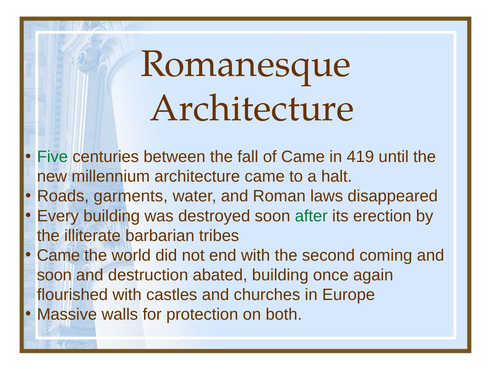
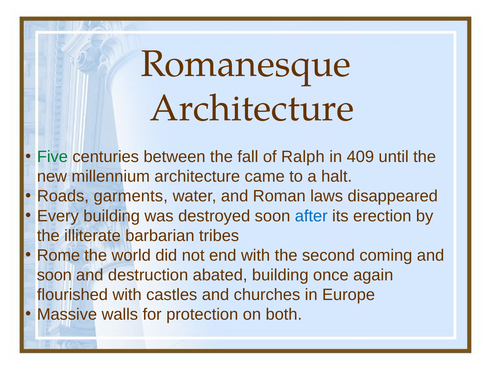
of Came: Came -> Ralph
419: 419 -> 409
after colour: green -> blue
Came at (58, 255): Came -> Rome
